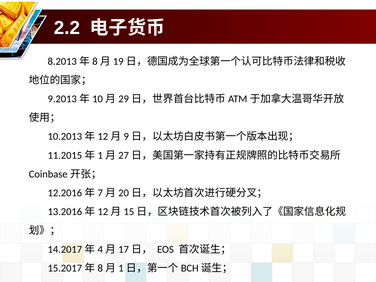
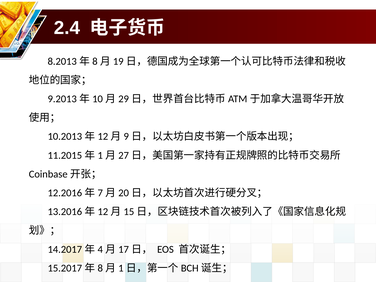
2.2: 2.2 -> 2.4
